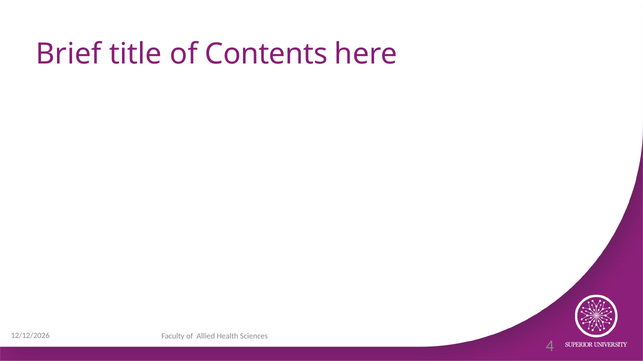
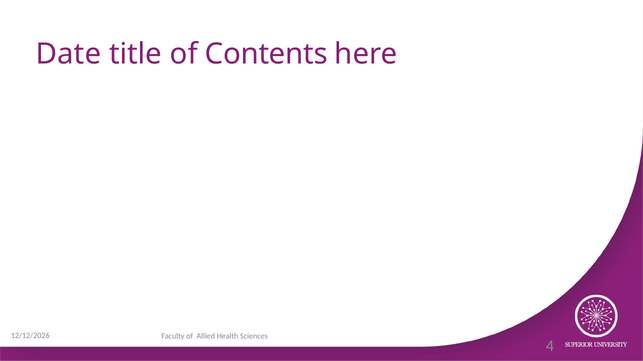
Brief: Brief -> Date
